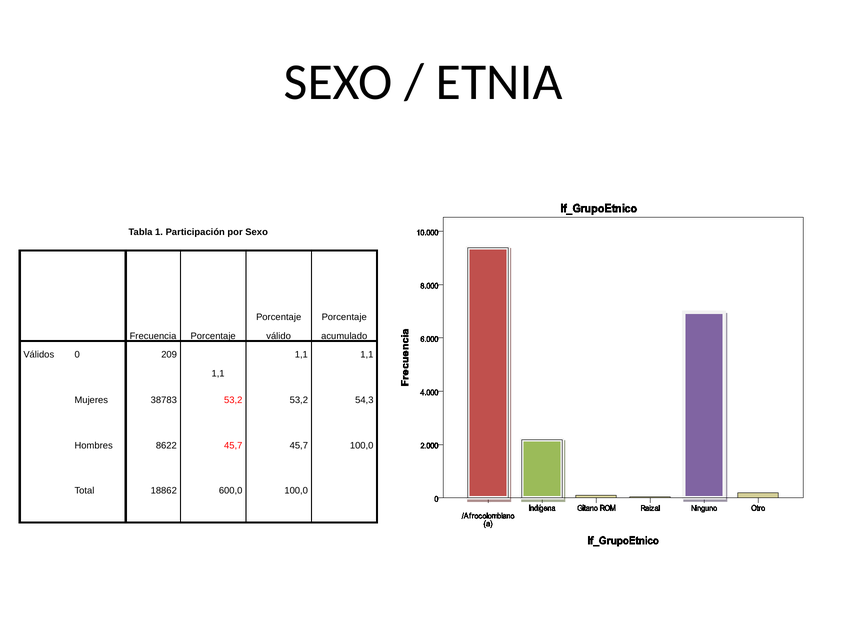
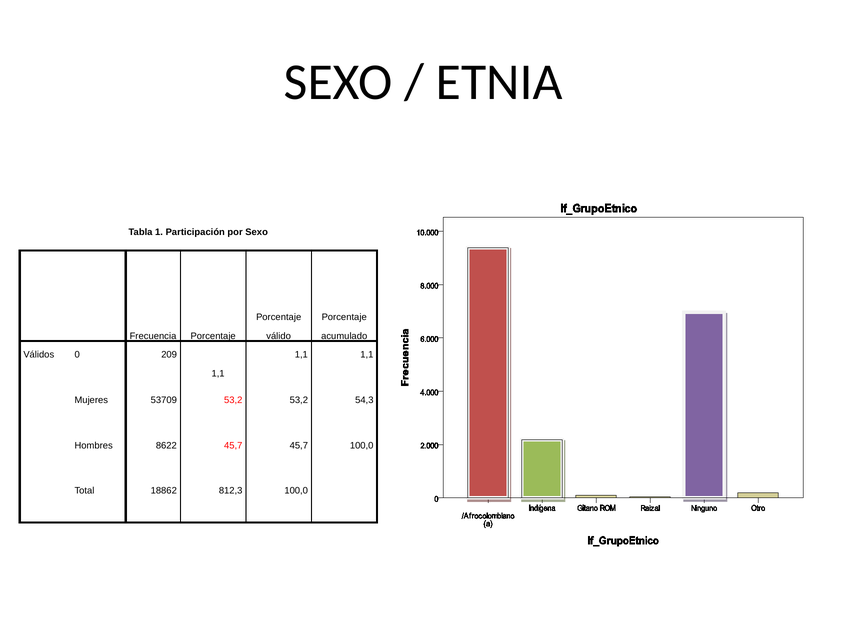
38783: 38783 -> 53709
600,0: 600,0 -> 812,3
